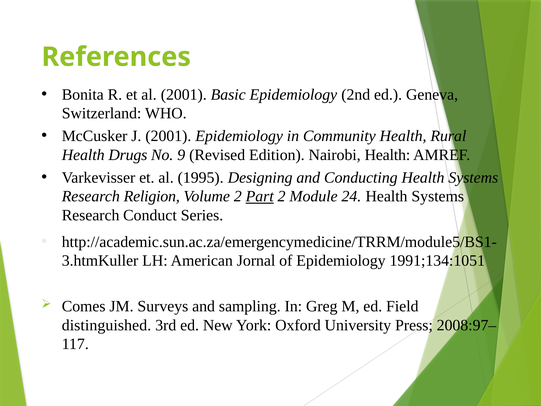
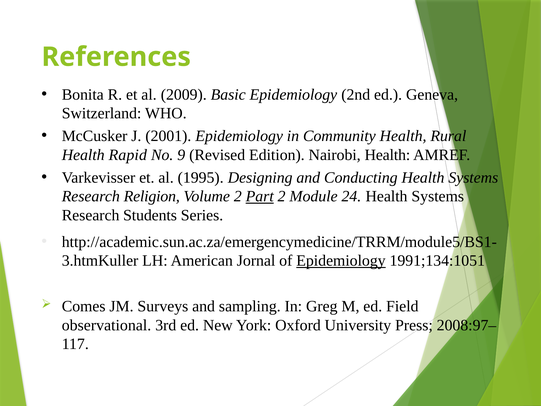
al 2001: 2001 -> 2009
Drugs: Drugs -> Rapid
Conduct: Conduct -> Students
Epidemiology at (341, 261) underline: none -> present
distinguished: distinguished -> observational
